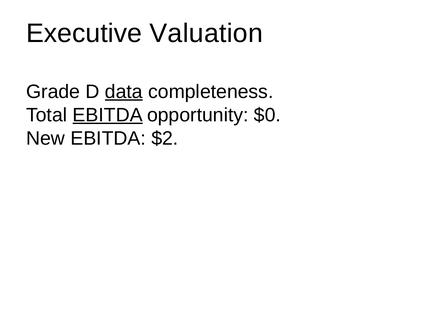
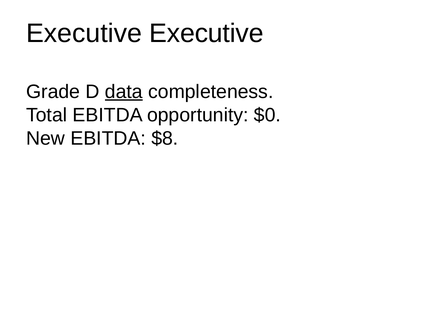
Executive Valuation: Valuation -> Executive
EBITDA at (108, 115) underline: present -> none
$2: $2 -> $8
